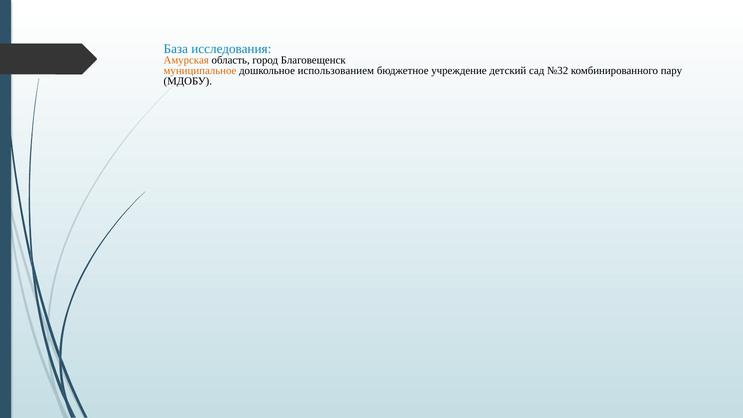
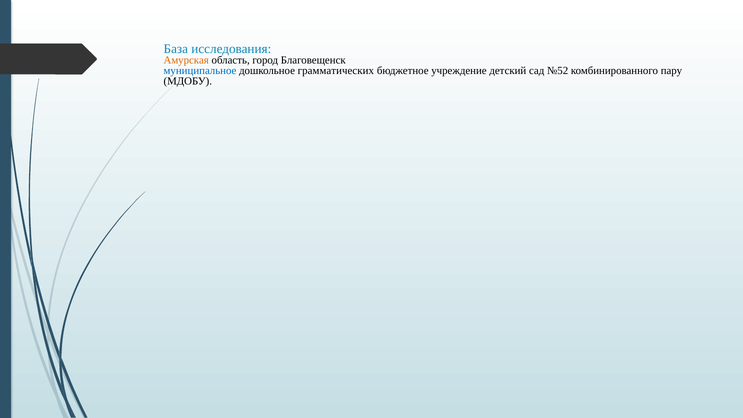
муниципальное colour: orange -> blue
использованием: использованием -> грамматических
№32: №32 -> №52
